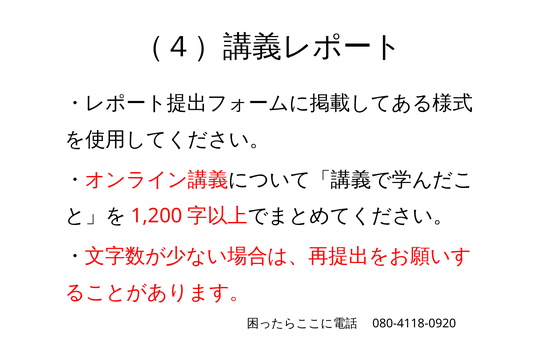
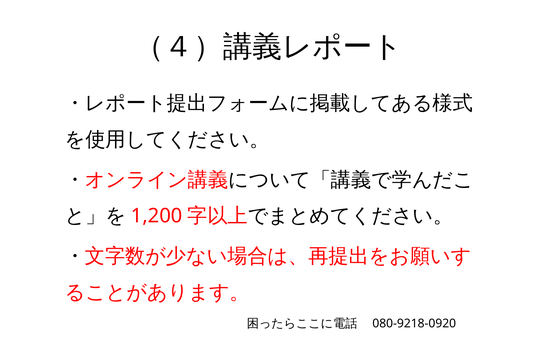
080-4118-0920: 080-4118-0920 -> 080-9218-0920
